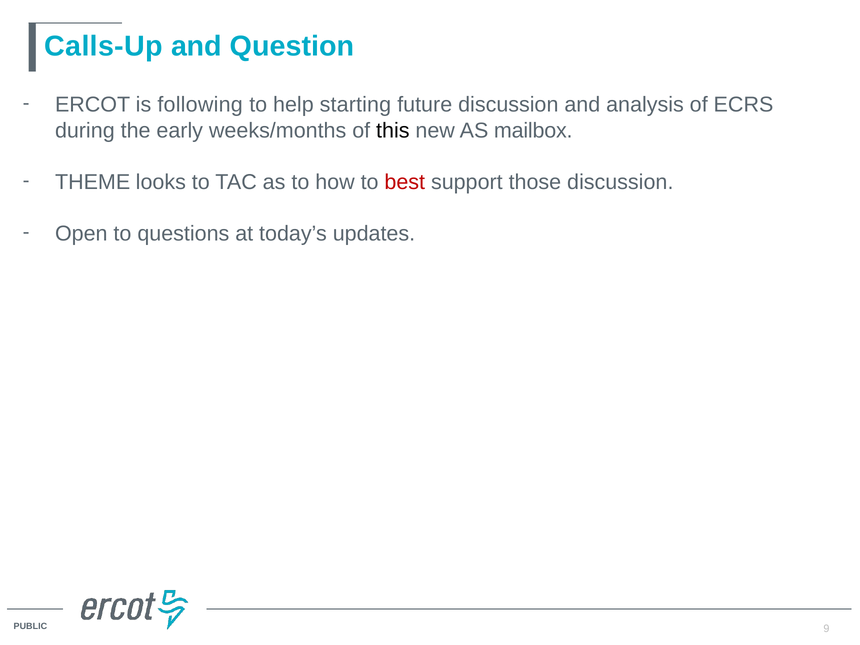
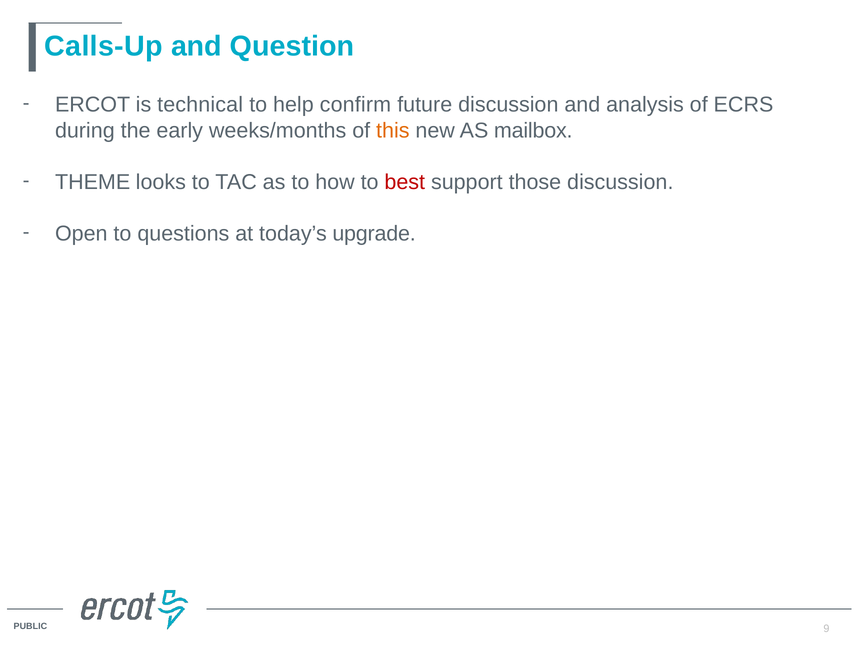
following: following -> technical
starting: starting -> confirm
this colour: black -> orange
updates: updates -> upgrade
